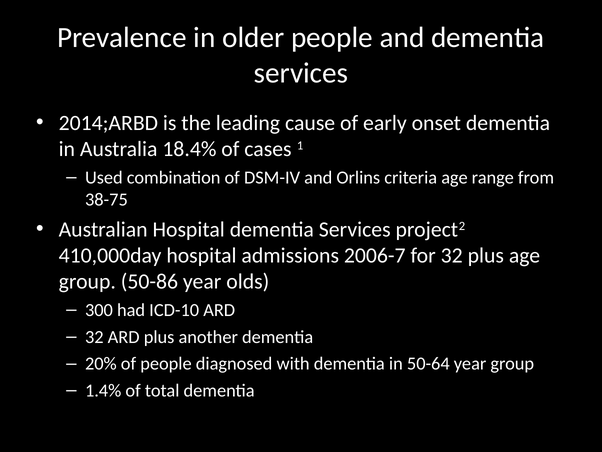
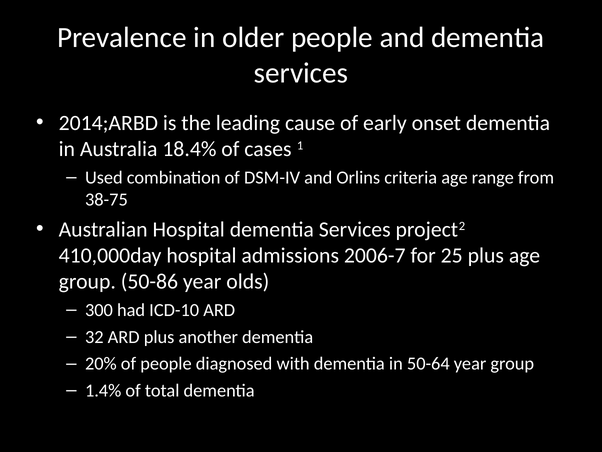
for 32: 32 -> 25
